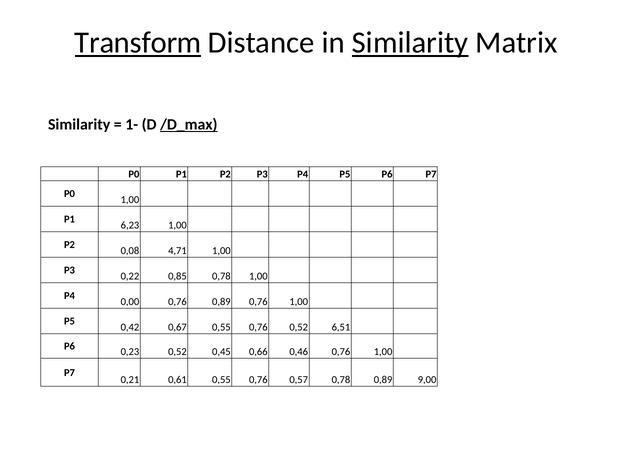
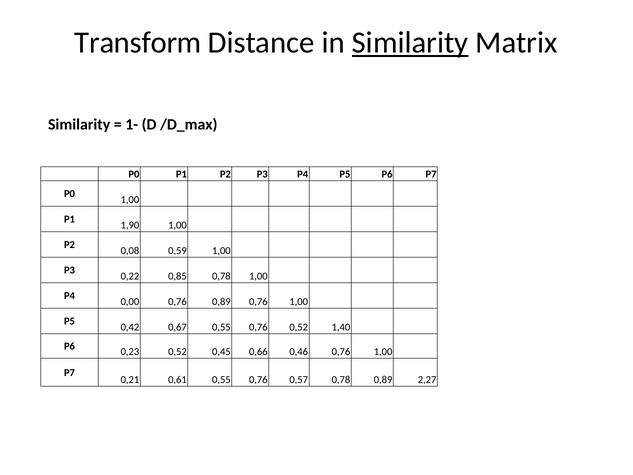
Transform underline: present -> none
/D_max underline: present -> none
6,23: 6,23 -> 1,90
4,71: 4,71 -> 0,59
6,51: 6,51 -> 1,40
9,00: 9,00 -> 2,27
